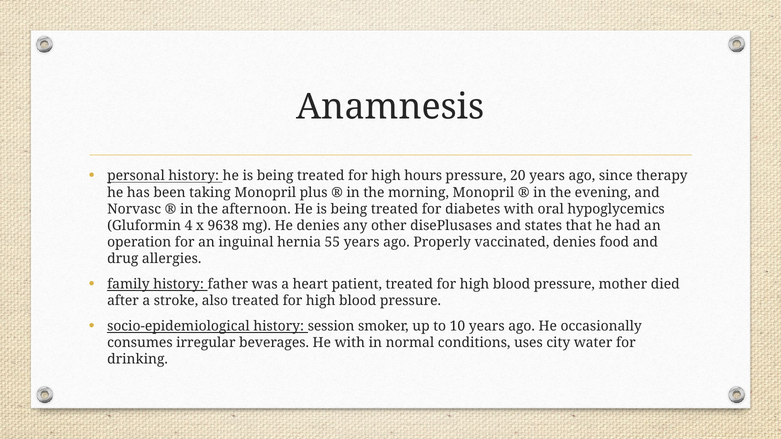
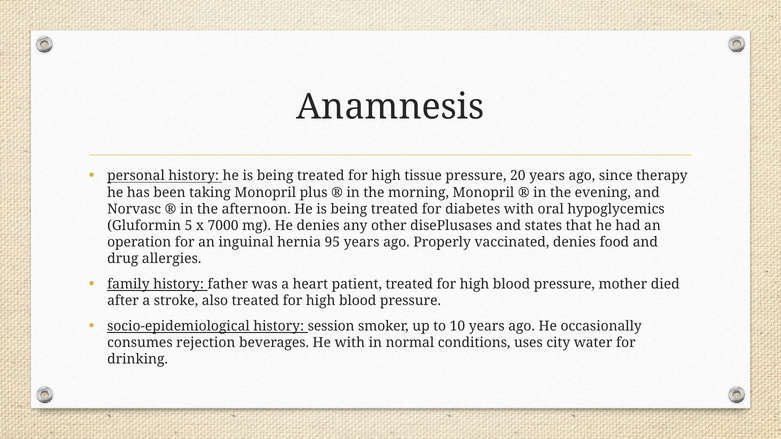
hours: hours -> tissue
4: 4 -> 5
9638: 9638 -> 7000
55: 55 -> 95
irregular: irregular -> rejection
